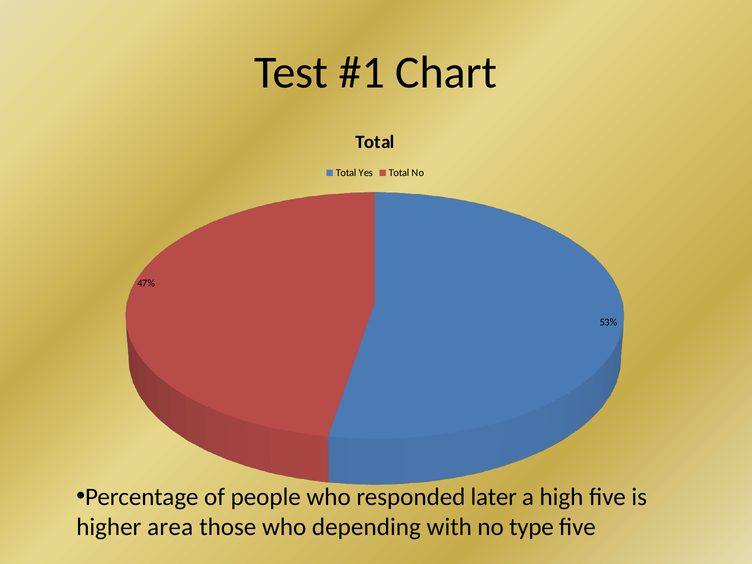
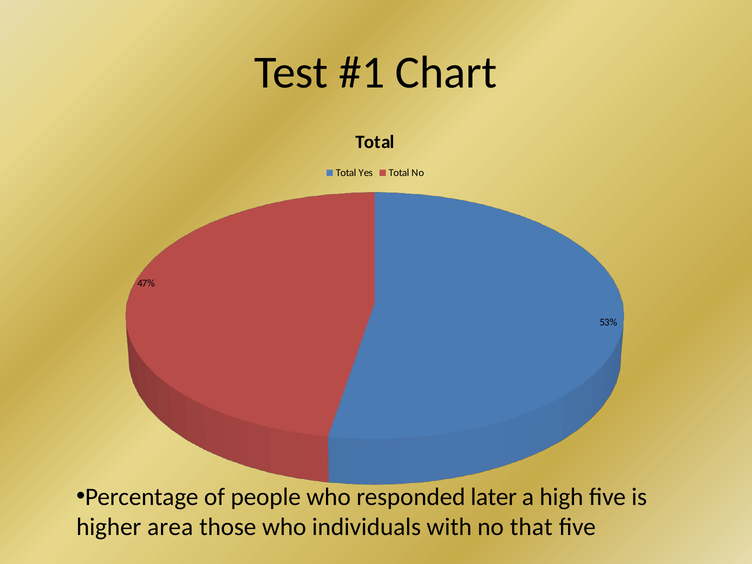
depending: depending -> individuals
type: type -> that
